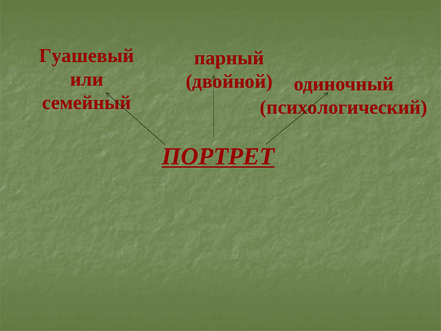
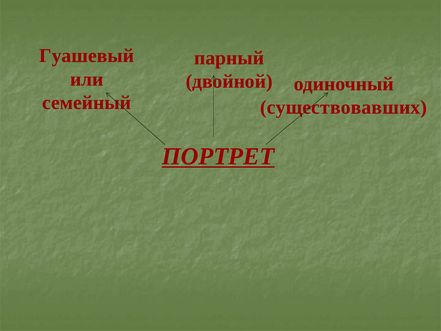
психологический: психологический -> существовавших
